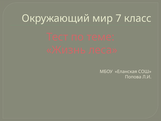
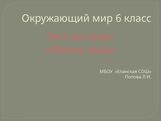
7: 7 -> 6
